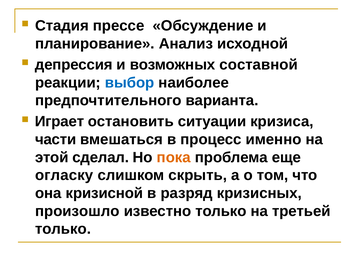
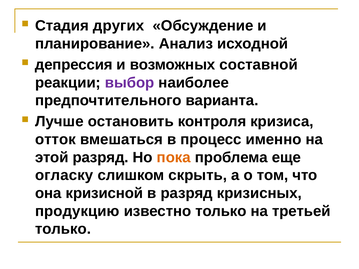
прессе: прессе -> других
выбор colour: blue -> purple
Играет: Играет -> Лучше
ситуации: ситуации -> контроля
части: части -> отток
этой сделал: сделал -> разряд
произошло: произошло -> продукцию
